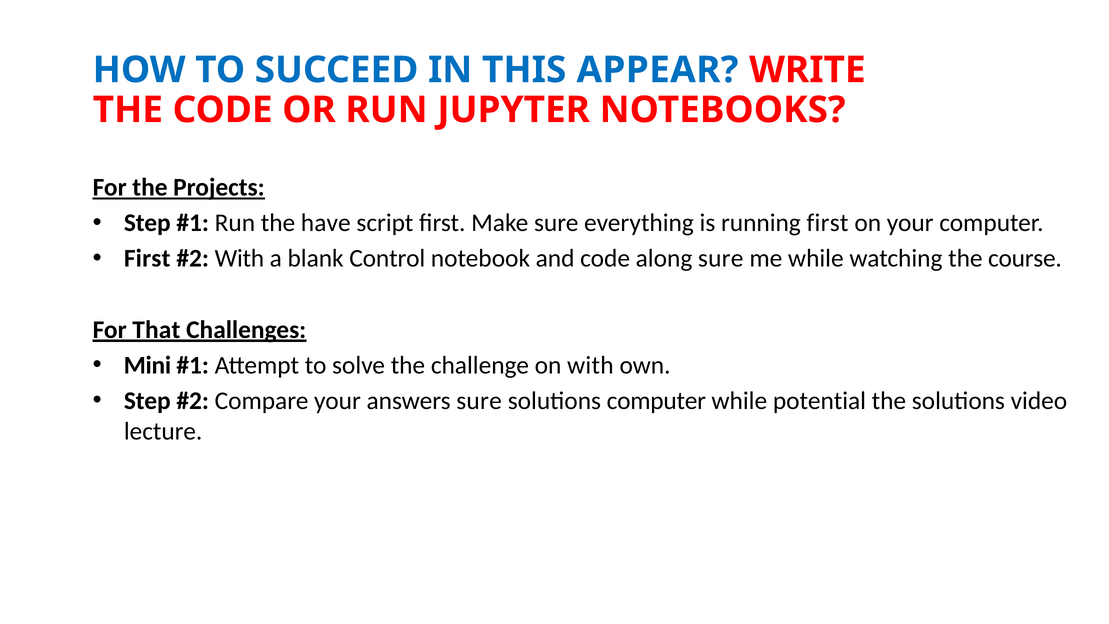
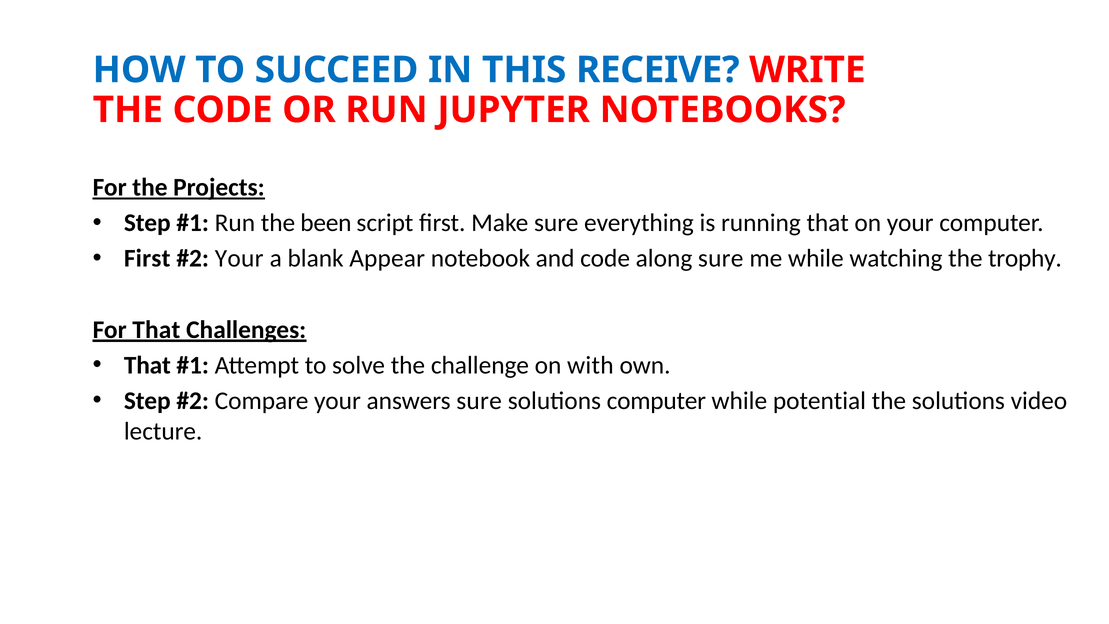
APPEAR: APPEAR -> RECEIVE
have: have -> been
running first: first -> that
With at (239, 259): With -> Your
Control: Control -> Appear
course: course -> trophy
Mini at (147, 365): Mini -> That
